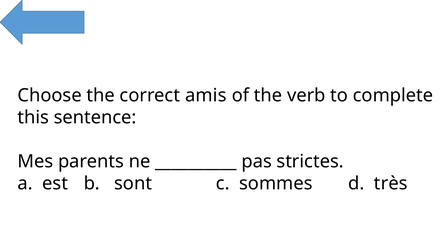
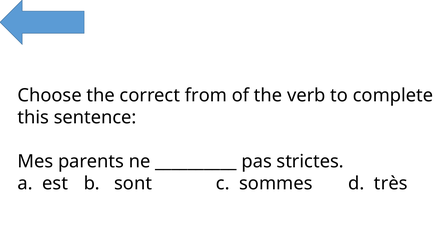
amis: amis -> from
